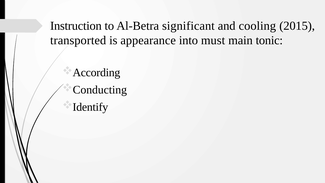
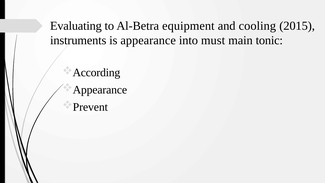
Instruction: Instruction -> Evaluating
significant: significant -> equipment
transported: transported -> instruments
Conducting at (100, 90): Conducting -> Appearance
Identify: Identify -> Prevent
